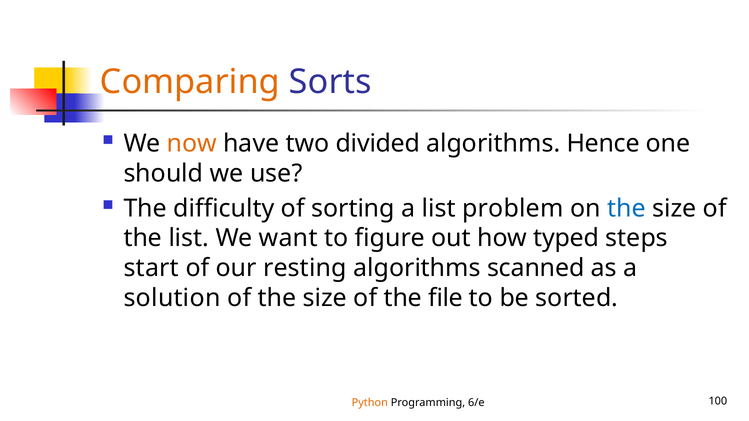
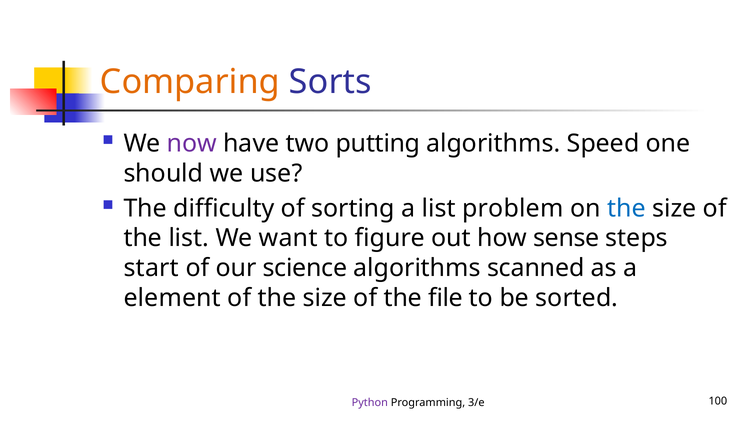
now colour: orange -> purple
divided: divided -> putting
Hence: Hence -> Speed
typed: typed -> sense
resting: resting -> science
solution: solution -> element
Python colour: orange -> purple
6/e: 6/e -> 3/e
